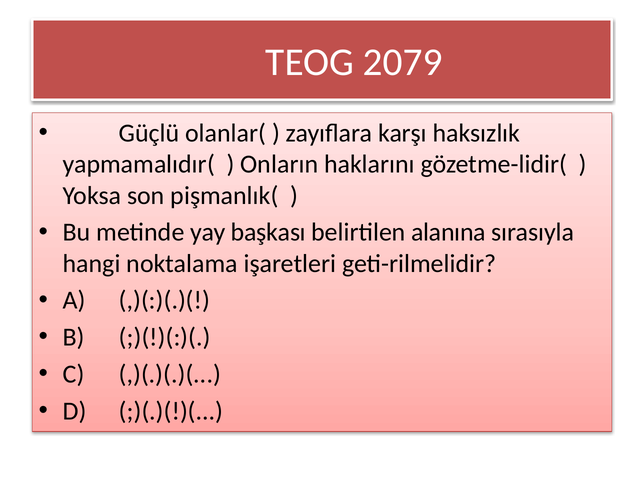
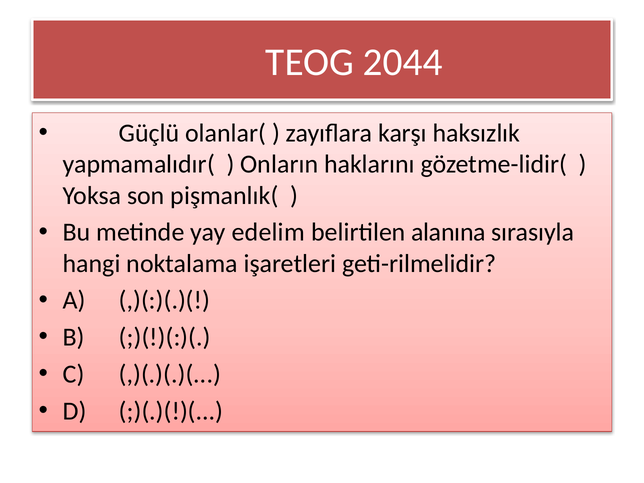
2079: 2079 -> 2044
başkası: başkası -> edelim
